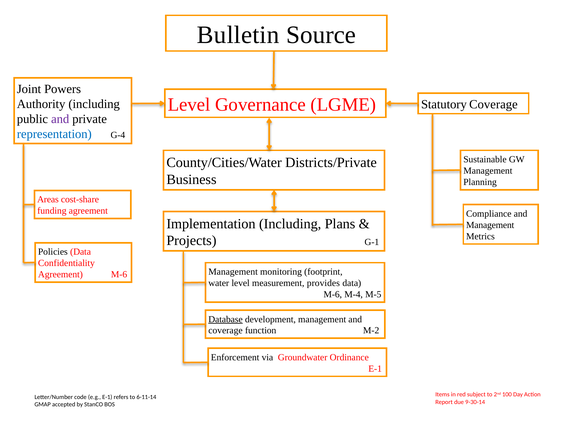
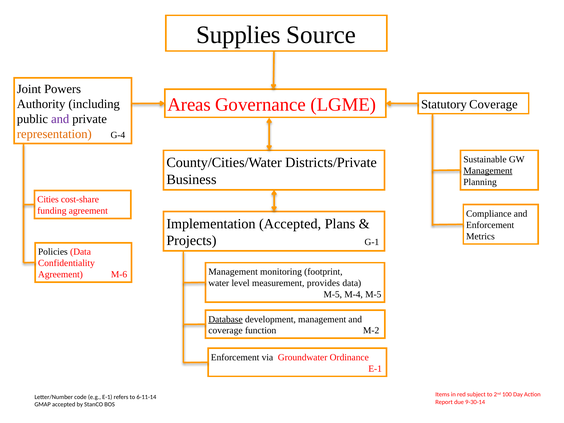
Bulletin: Bulletin -> Supplies
Level at (189, 105): Level -> Areas
representation colour: blue -> orange
Management at (488, 171) underline: none -> present
Areas: Areas -> Cities
Implementation Including: Including -> Accepted
Management at (490, 225): Management -> Enforcement
M-6 at (333, 294): M-6 -> M-5
